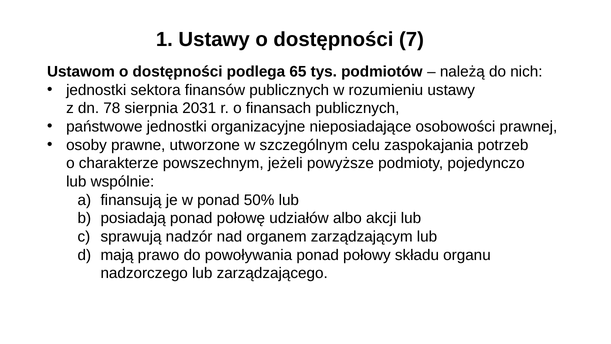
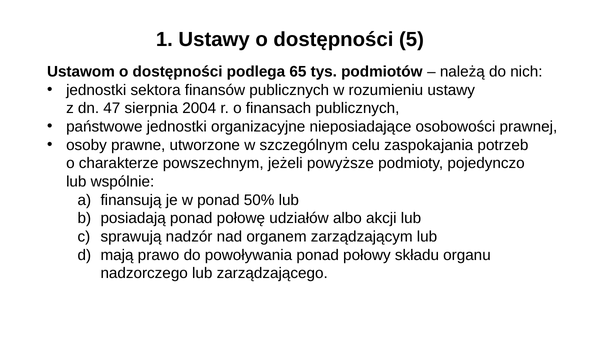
7: 7 -> 5
78: 78 -> 47
2031: 2031 -> 2004
